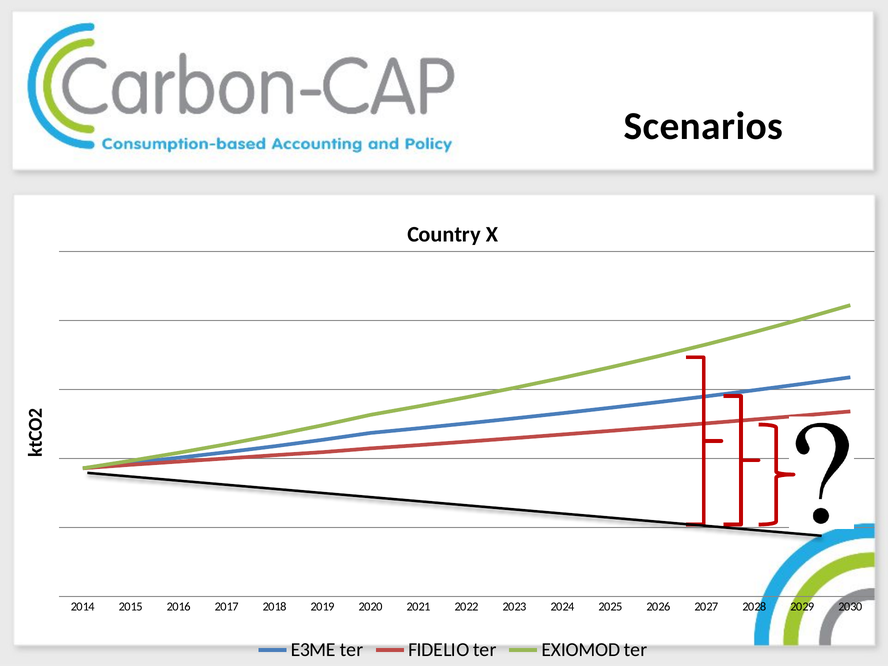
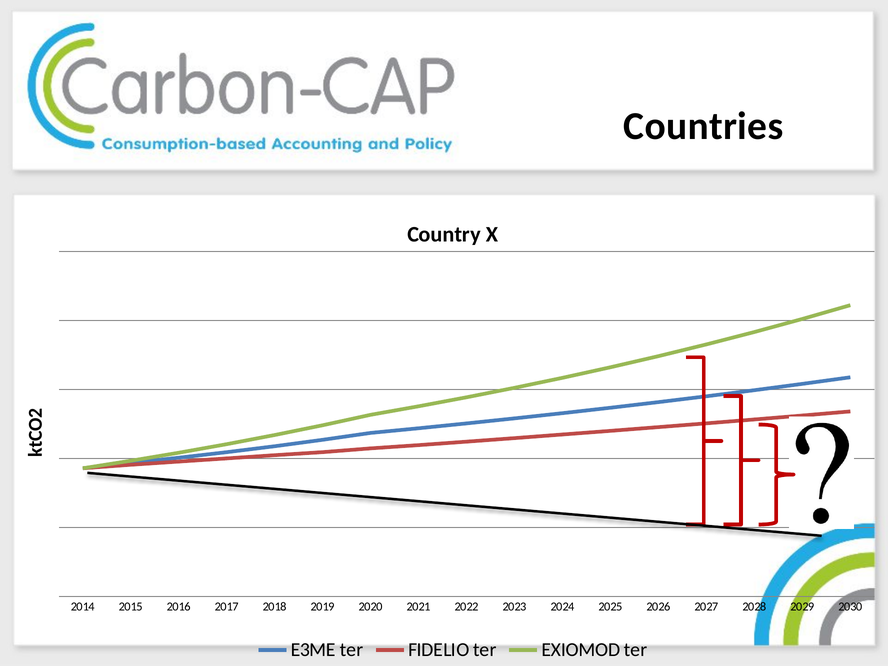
Scenarios: Scenarios -> Countries
